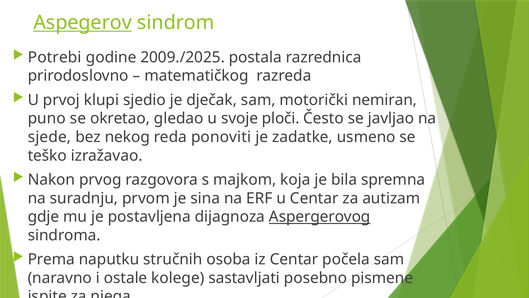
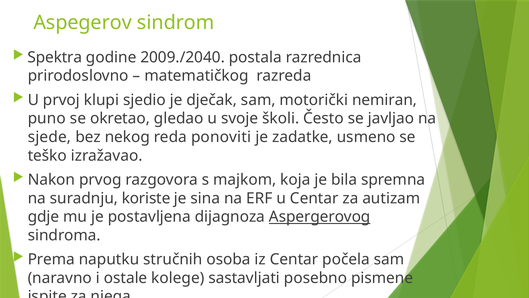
Aspegerov underline: present -> none
Potrebi: Potrebi -> Spektra
2009./2025: 2009./2025 -> 2009./2040
ploči: ploči -> školi
prvom: prvom -> koriste
